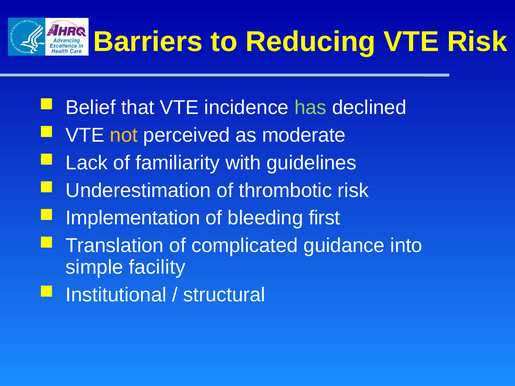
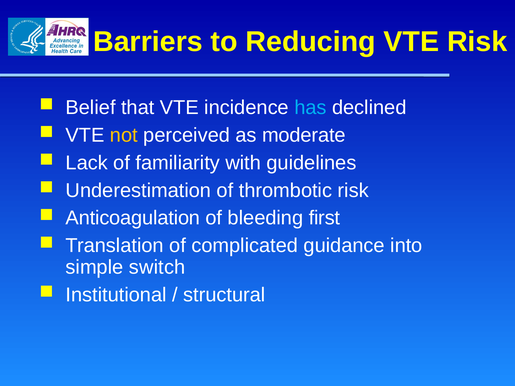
has colour: light green -> light blue
Implementation: Implementation -> Anticoagulation
facility: facility -> switch
